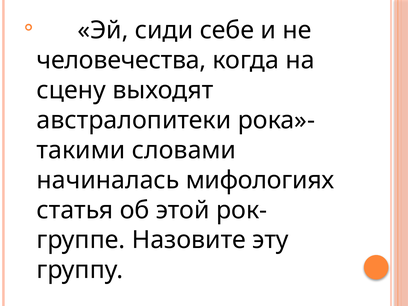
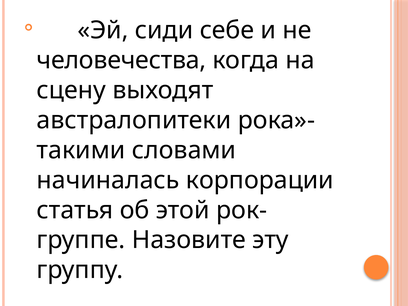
мифологиях: мифологиях -> корпорации
